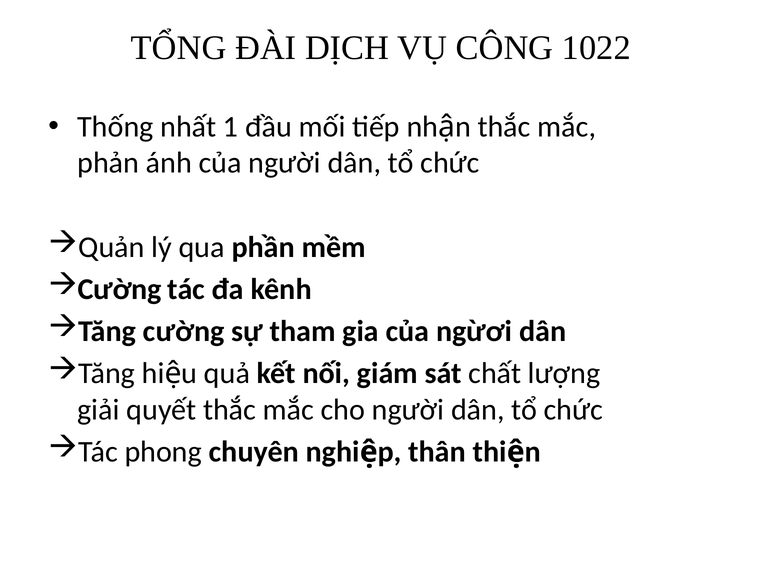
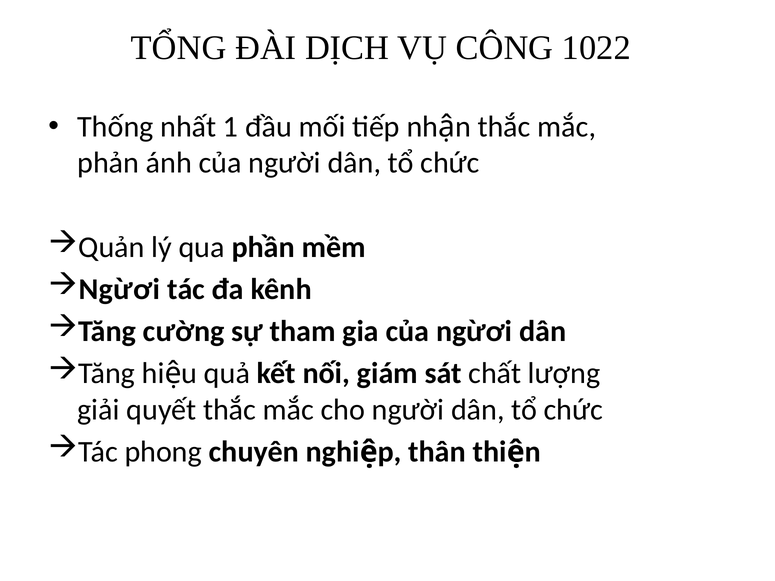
Cường at (120, 289): Cường -> Ngừơi
